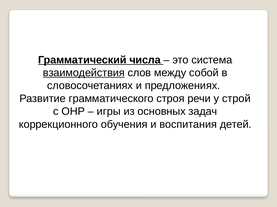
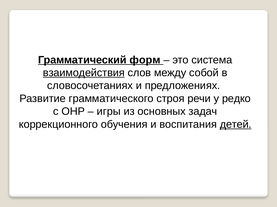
числа: числа -> форм
строй: строй -> редко
детей underline: none -> present
